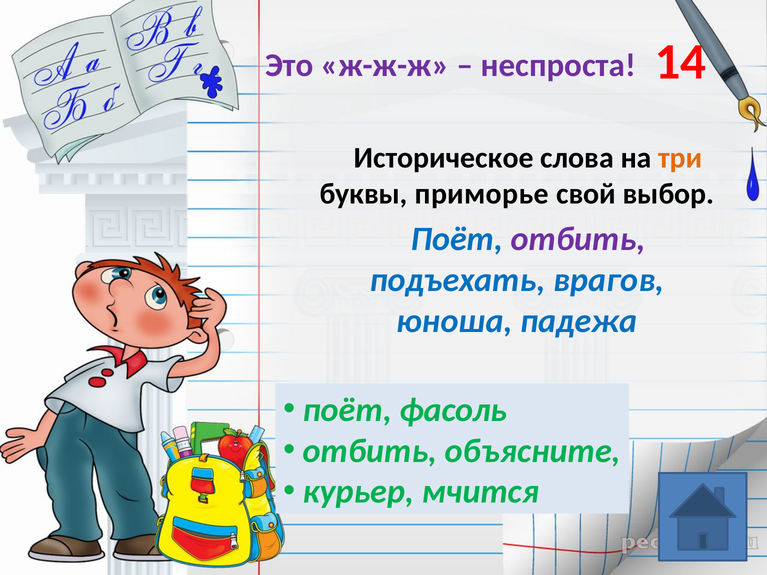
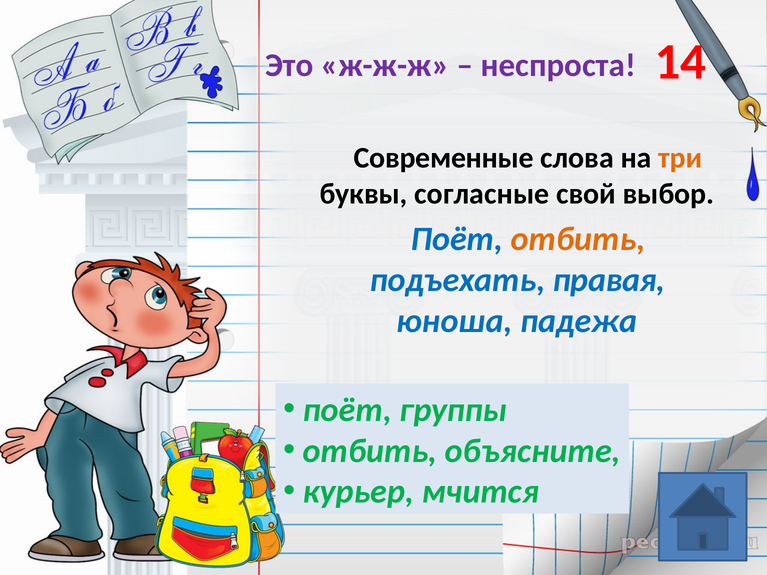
Историческое: Историческое -> Современные
приморье: приморье -> согласные
отбить at (578, 239) colour: purple -> orange
врагов: врагов -> правая
фасоль: фасоль -> группы
